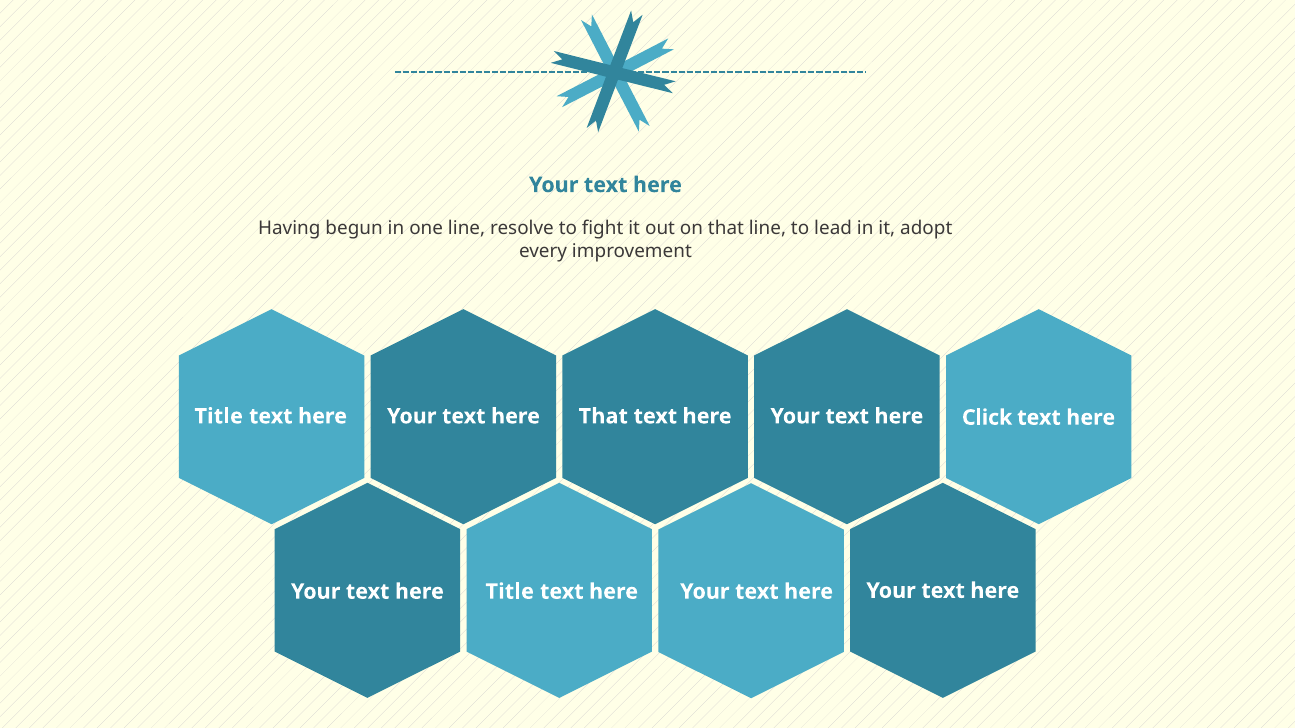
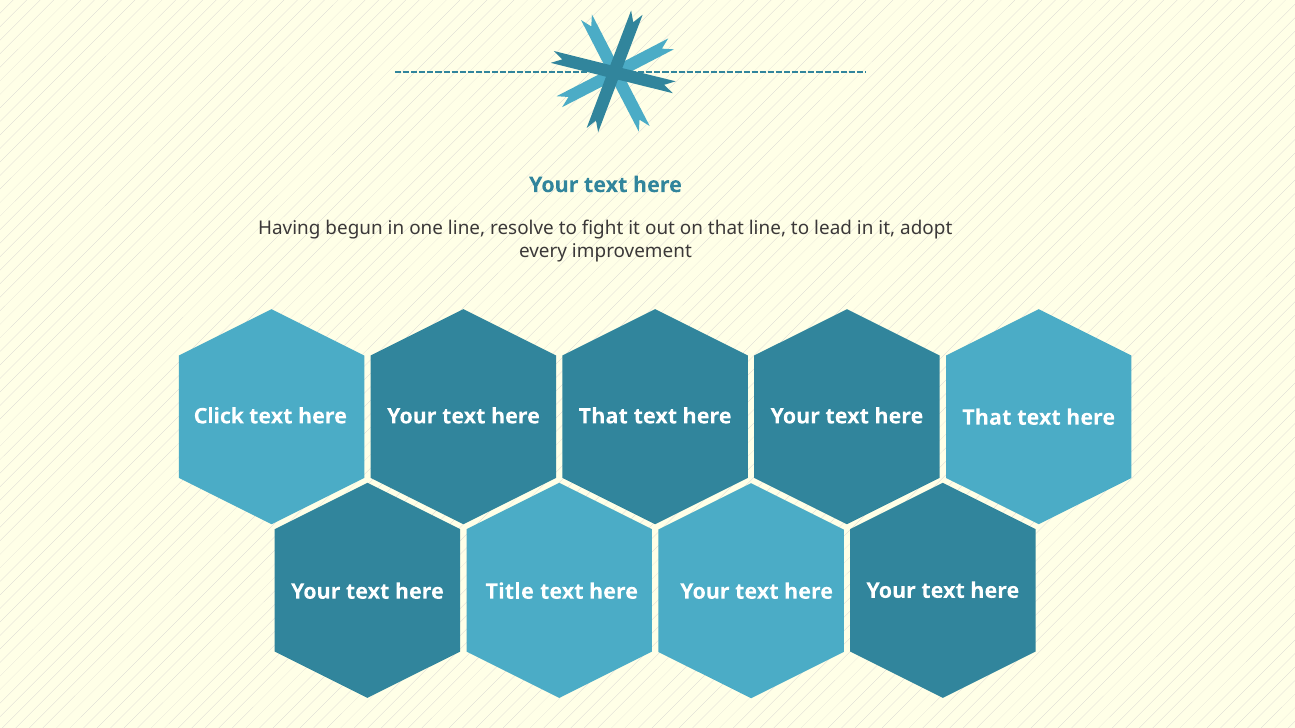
Title at (219, 417): Title -> Click
Click at (987, 418): Click -> That
